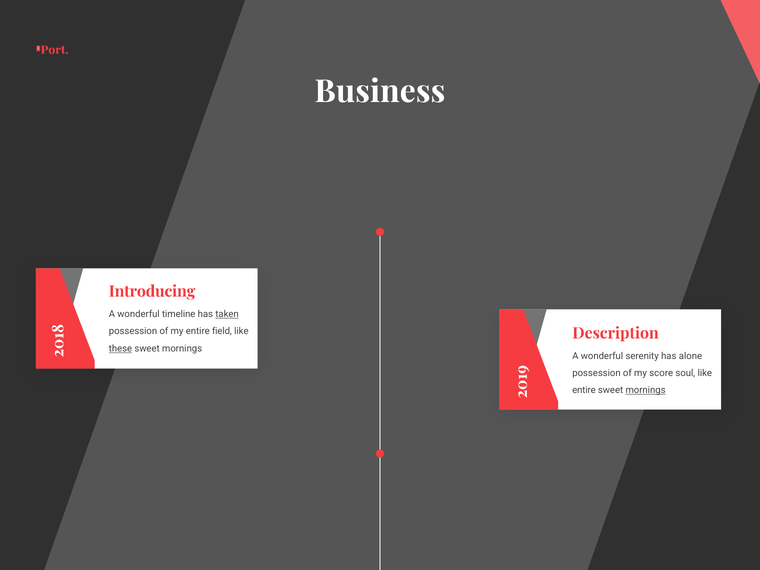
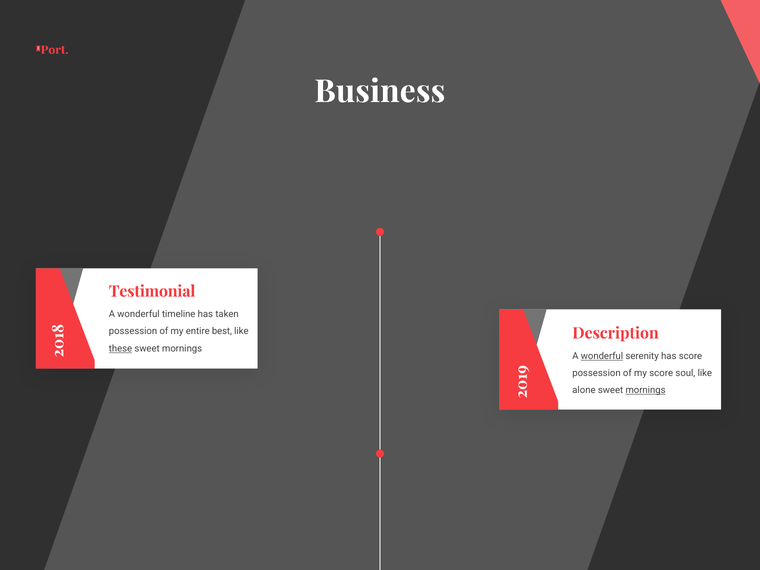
Introducing: Introducing -> Testimonial
taken underline: present -> none
field: field -> best
wonderful at (602, 356) underline: none -> present
has alone: alone -> score
entire at (584, 390): entire -> alone
